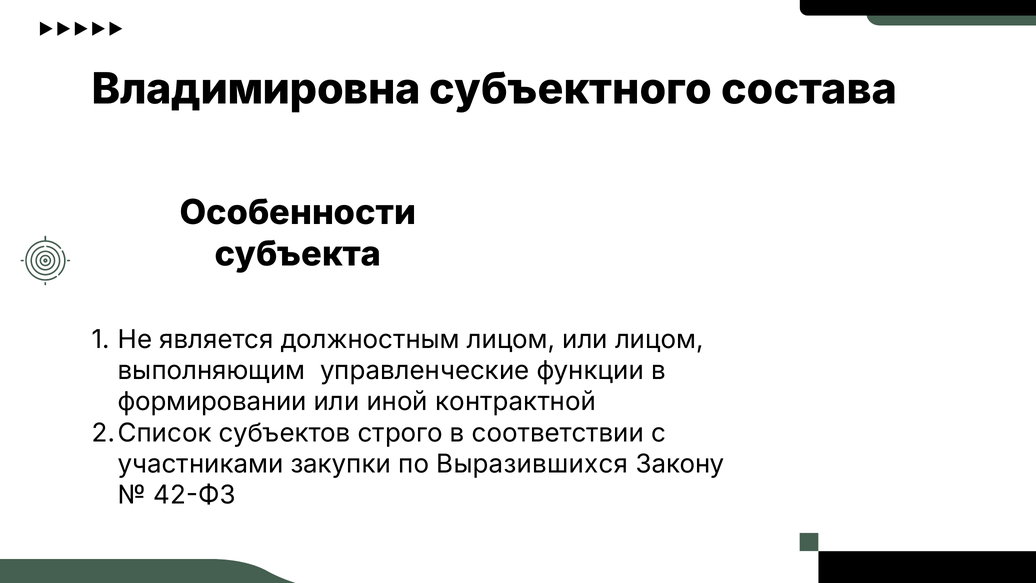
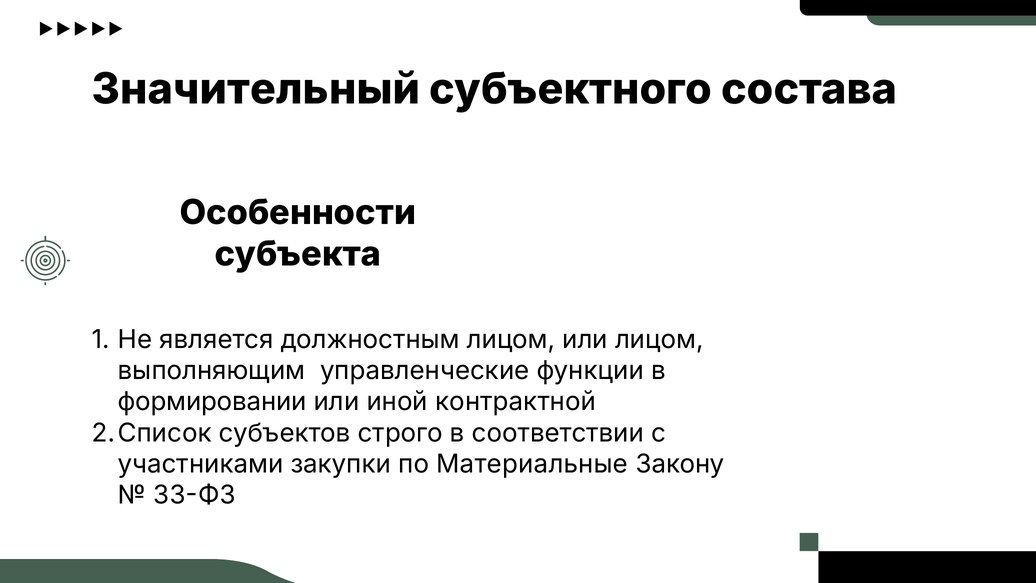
Владимировна: Владимировна -> Значительный
Выразившихся: Выразившихся -> Материальные
42-ФЗ: 42-ФЗ -> 33-ФЗ
